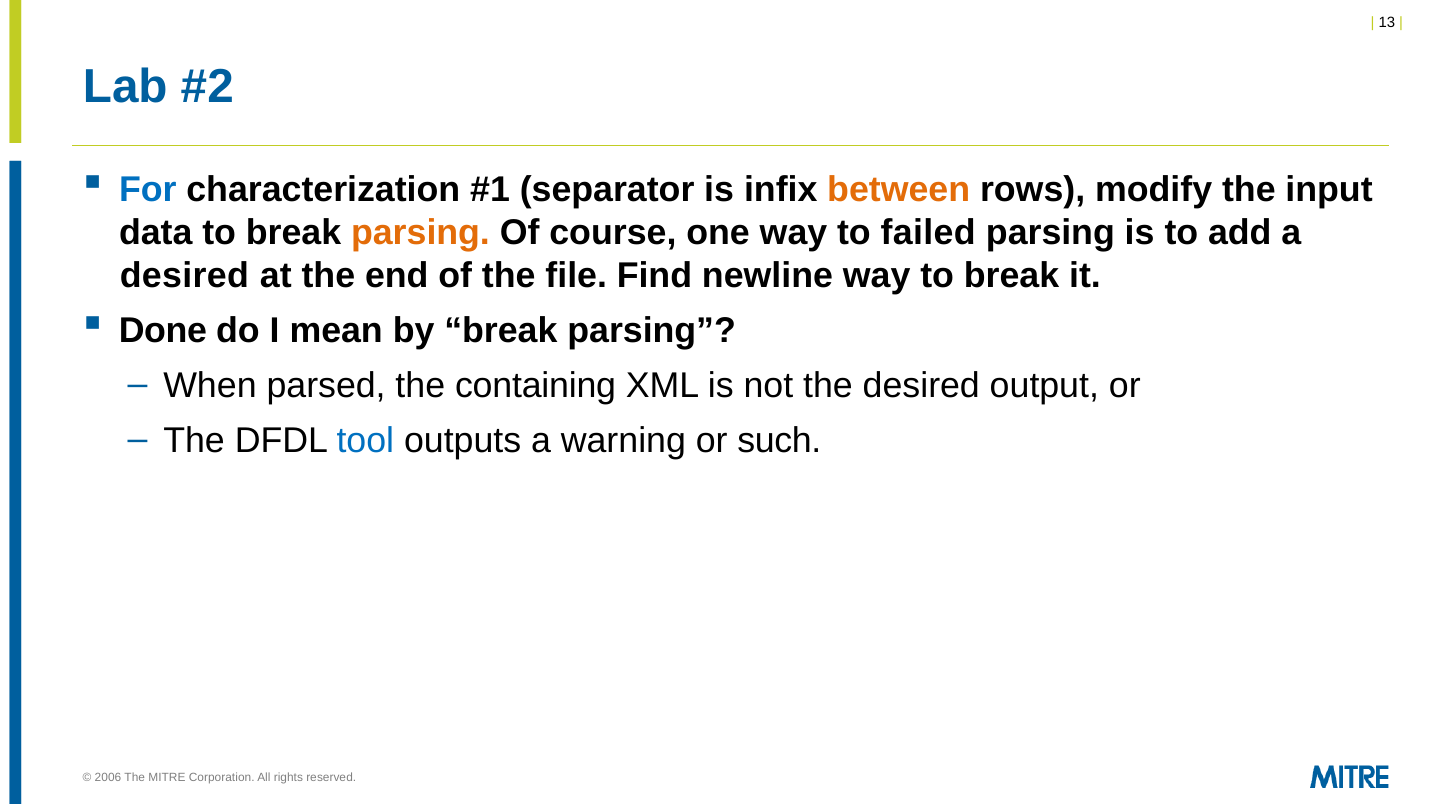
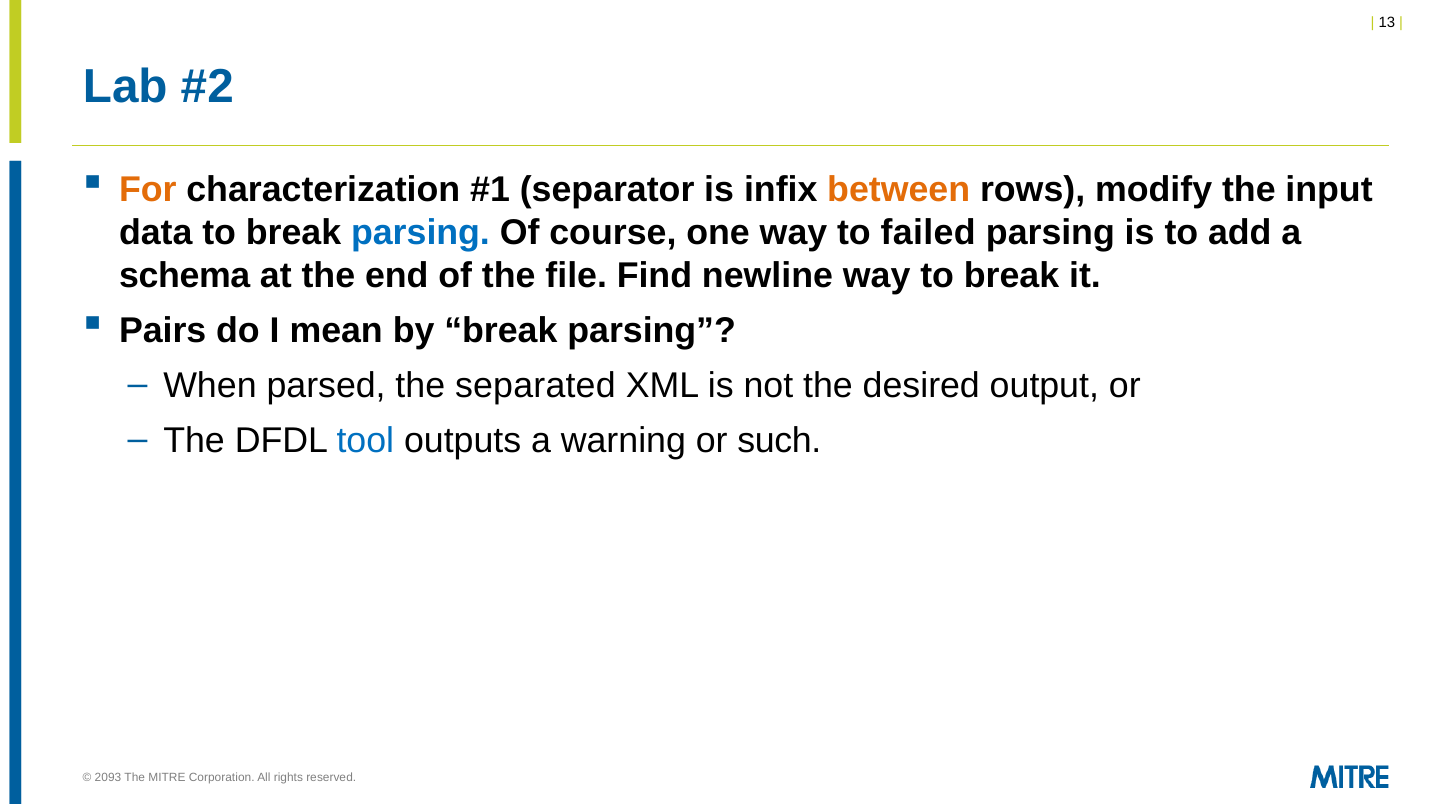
For colour: blue -> orange
parsing at (420, 233) colour: orange -> blue
desired at (184, 276): desired -> schema
Done: Done -> Pairs
containing: containing -> separated
2006: 2006 -> 2093
